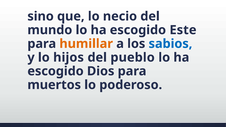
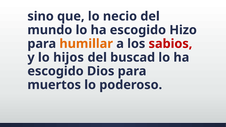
Este: Este -> Hizo
sabios colour: blue -> red
pueblo: pueblo -> buscad
